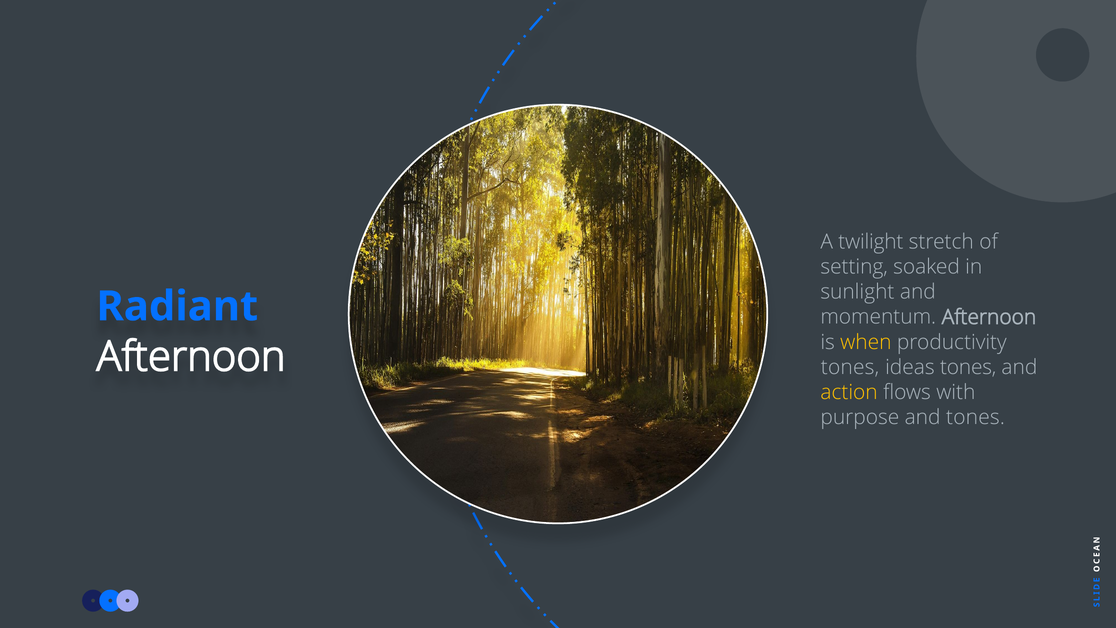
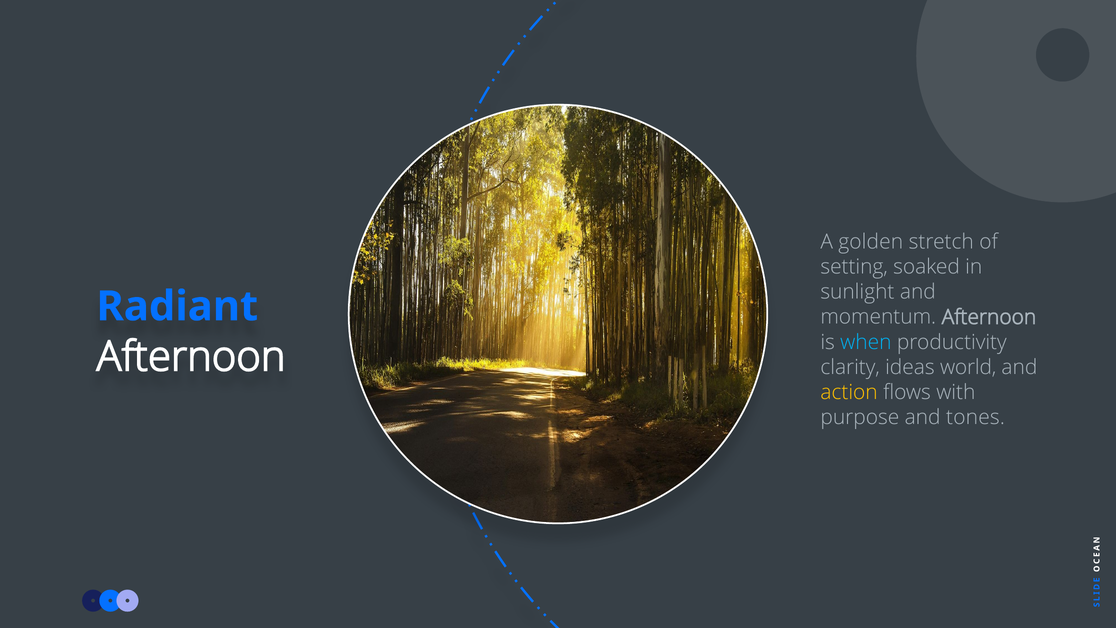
twilight: twilight -> golden
when colour: yellow -> light blue
tones at (850, 367): tones -> clarity
ideas tones: tones -> world
